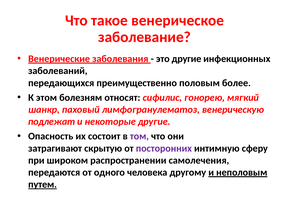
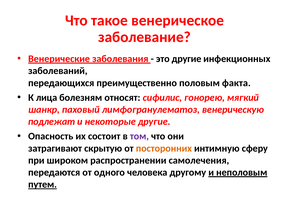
более: более -> факта
этом: этом -> лица
посторонних colour: purple -> orange
